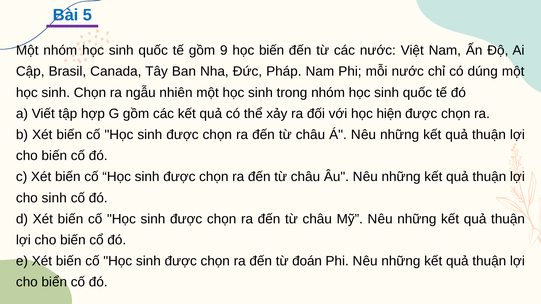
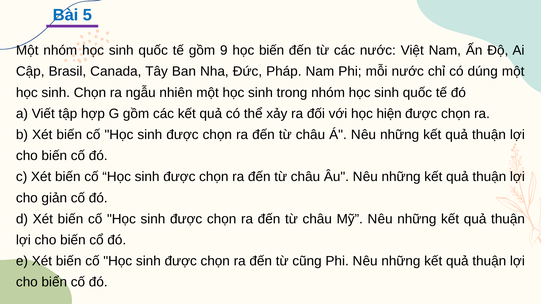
cho sinh: sinh -> giản
đoán: đoán -> cũng
